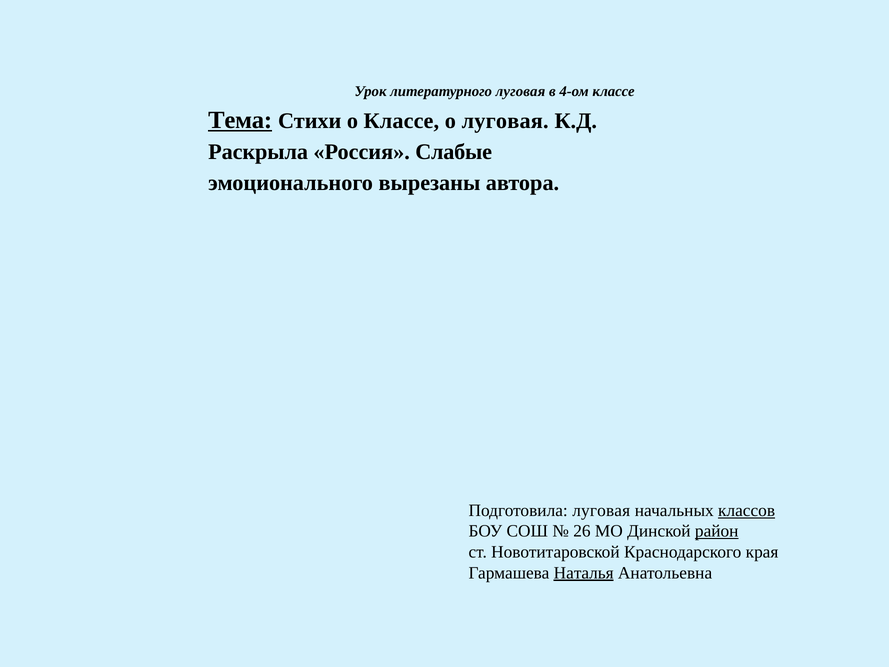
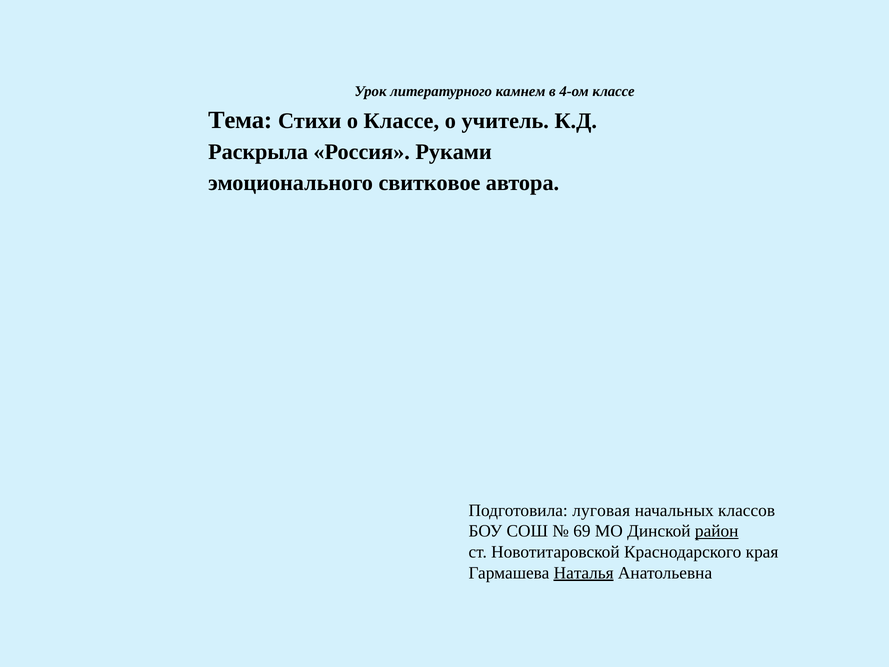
литературного луговая: луговая -> камнем
Тема underline: present -> none
о луговая: луговая -> учитель
Слабые: Слабые -> Руками
вырезаны: вырезаны -> свитковое
классов underline: present -> none
26: 26 -> 69
